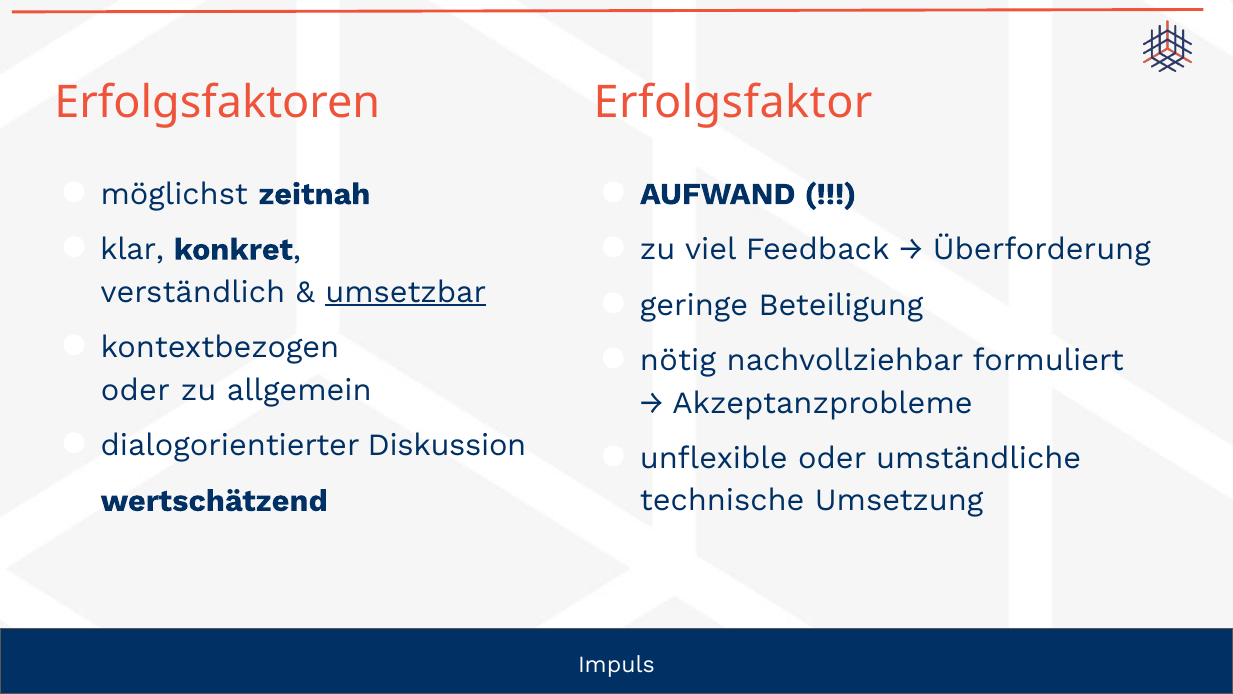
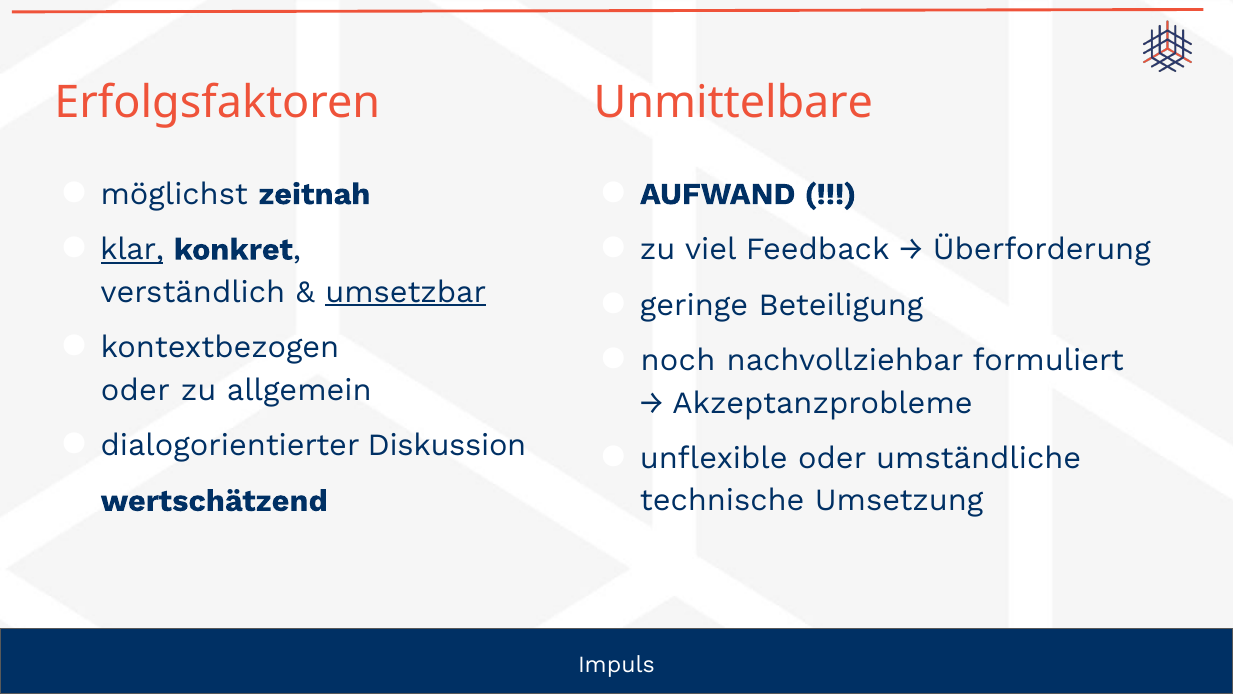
Erfolgsfaktor: Erfolgsfaktor -> Unmittelbare
klar underline: none -> present
nötig: nötig -> noch
